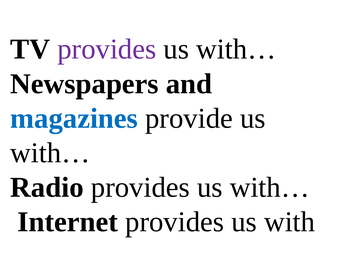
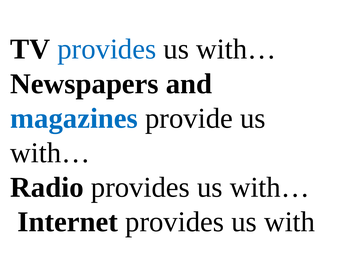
provides at (107, 49) colour: purple -> blue
